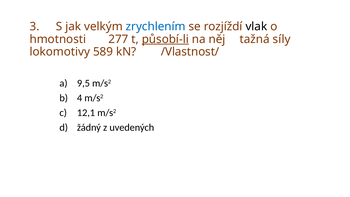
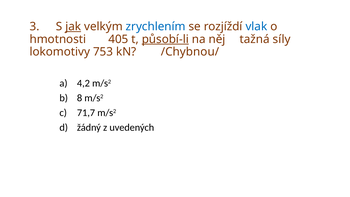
jak underline: none -> present
vlak colour: black -> blue
277: 277 -> 405
589: 589 -> 753
/Vlastnost/: /Vlastnost/ -> /Chybnou/
9,5: 9,5 -> 4,2
4: 4 -> 8
12,1: 12,1 -> 71,7
